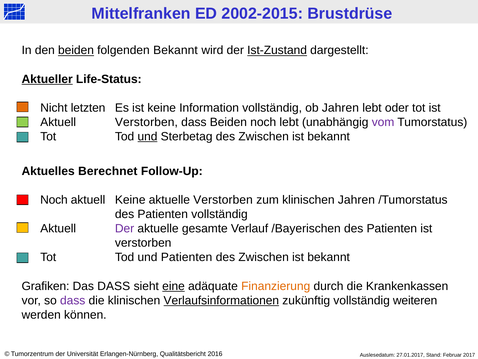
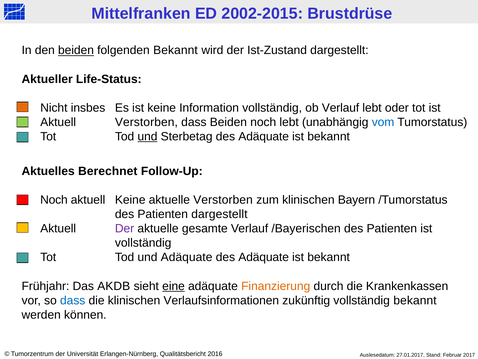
Ist-Zustand underline: present -> none
Aktueller underline: present -> none
letzten: letzten -> insbes
ob Jahren: Jahren -> Verlauf
vom colour: purple -> blue
Sterbetag des Zwischen: Zwischen -> Adäquate
klinischen Jahren: Jahren -> Bayern
Patienten vollständig: vollständig -> dargestellt
verstorben at (143, 243): verstorben -> vollständig
und Patienten: Patienten -> Adäquate
Zwischen at (264, 257): Zwischen -> Adäquate
Grafiken: Grafiken -> Frühjahr
Das DASS: DASS -> AKDB
dass at (73, 300) colour: purple -> blue
Verlaufsinformationen underline: present -> none
vollständig weiteren: weiteren -> bekannt
